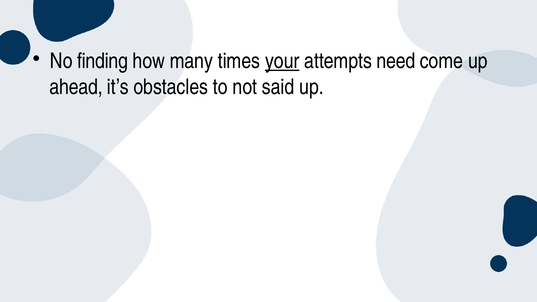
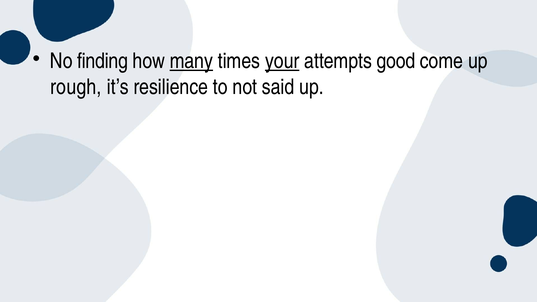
many underline: none -> present
need: need -> good
ahead: ahead -> rough
obstacles: obstacles -> resilience
